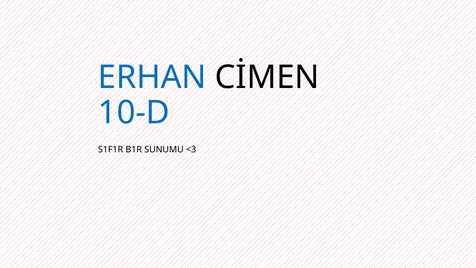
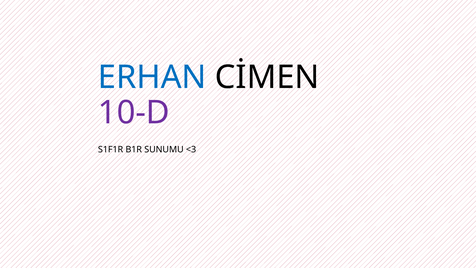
10-D colour: blue -> purple
